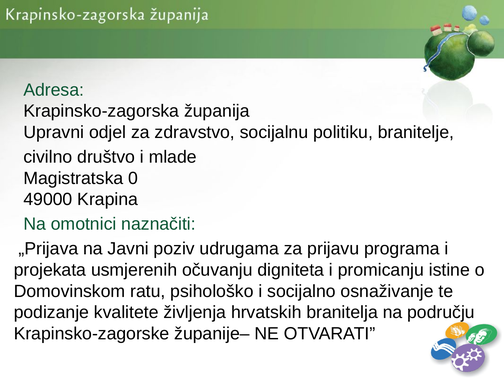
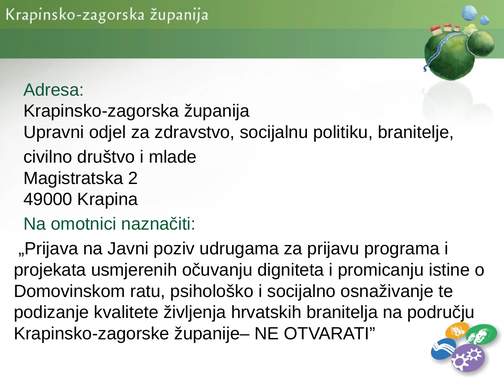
0: 0 -> 2
